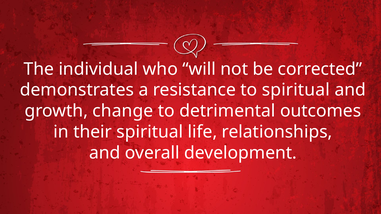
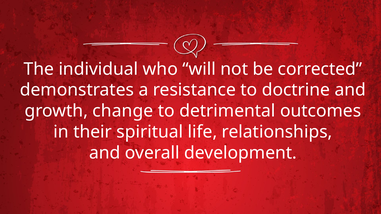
to spiritual: spiritual -> doctrine
